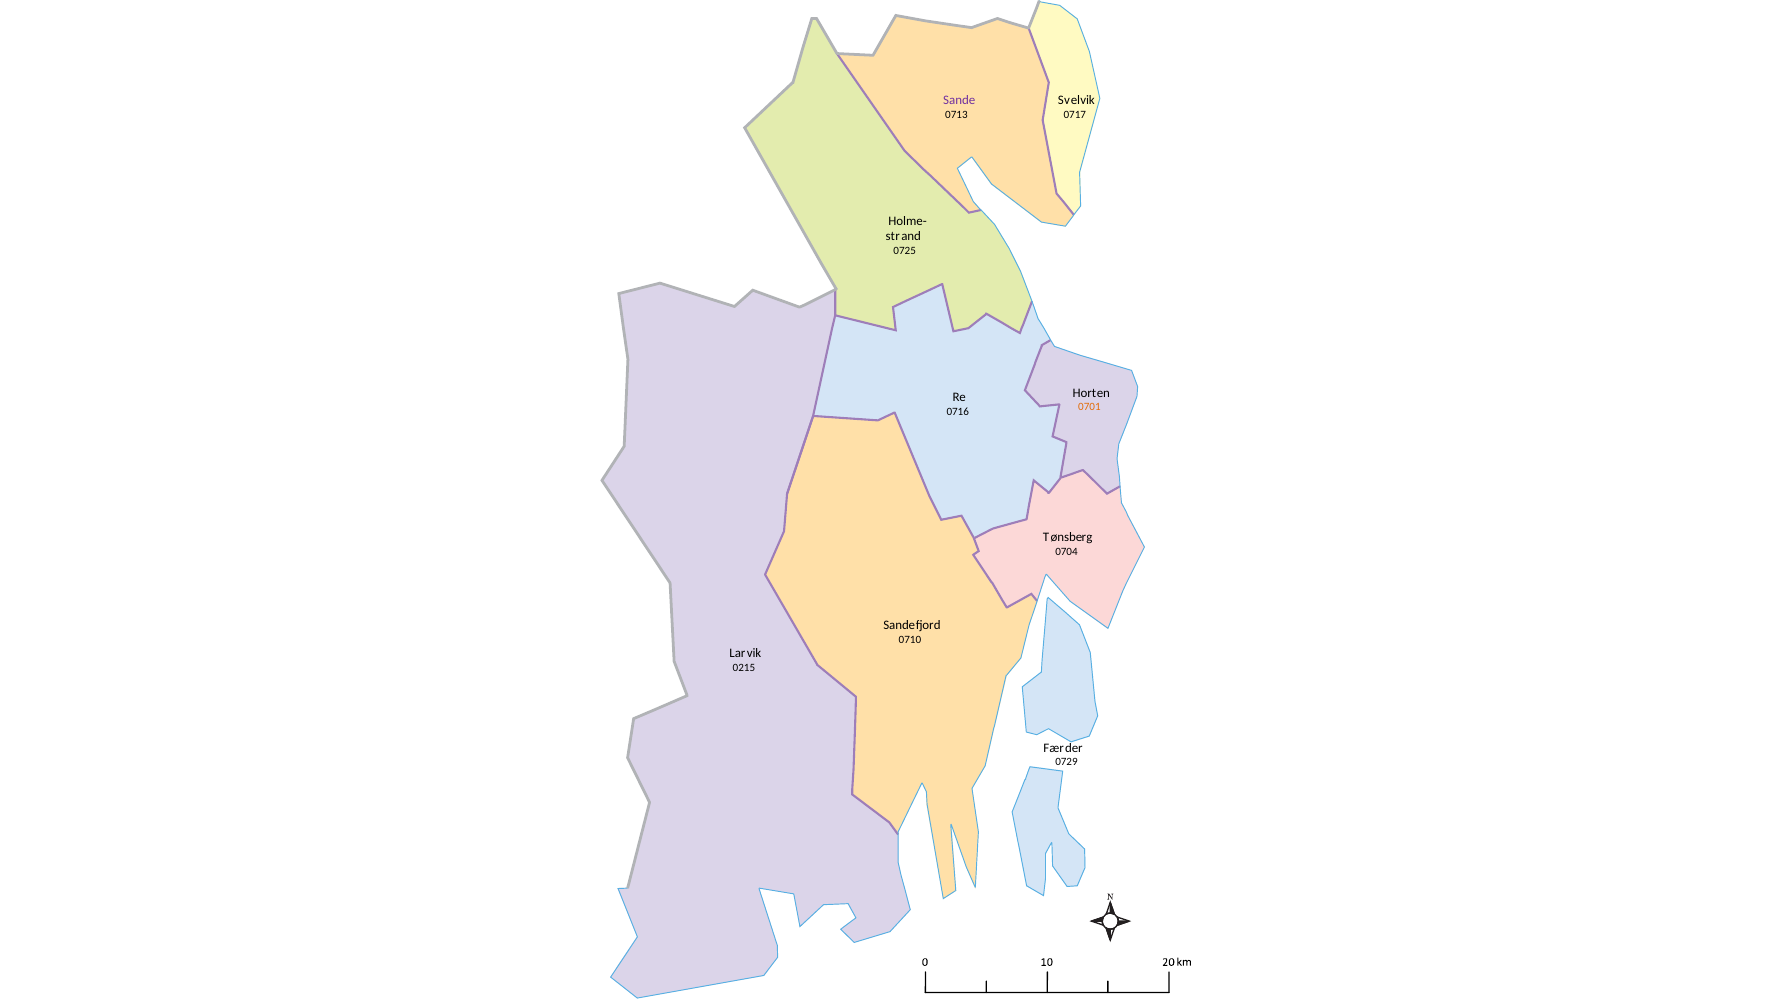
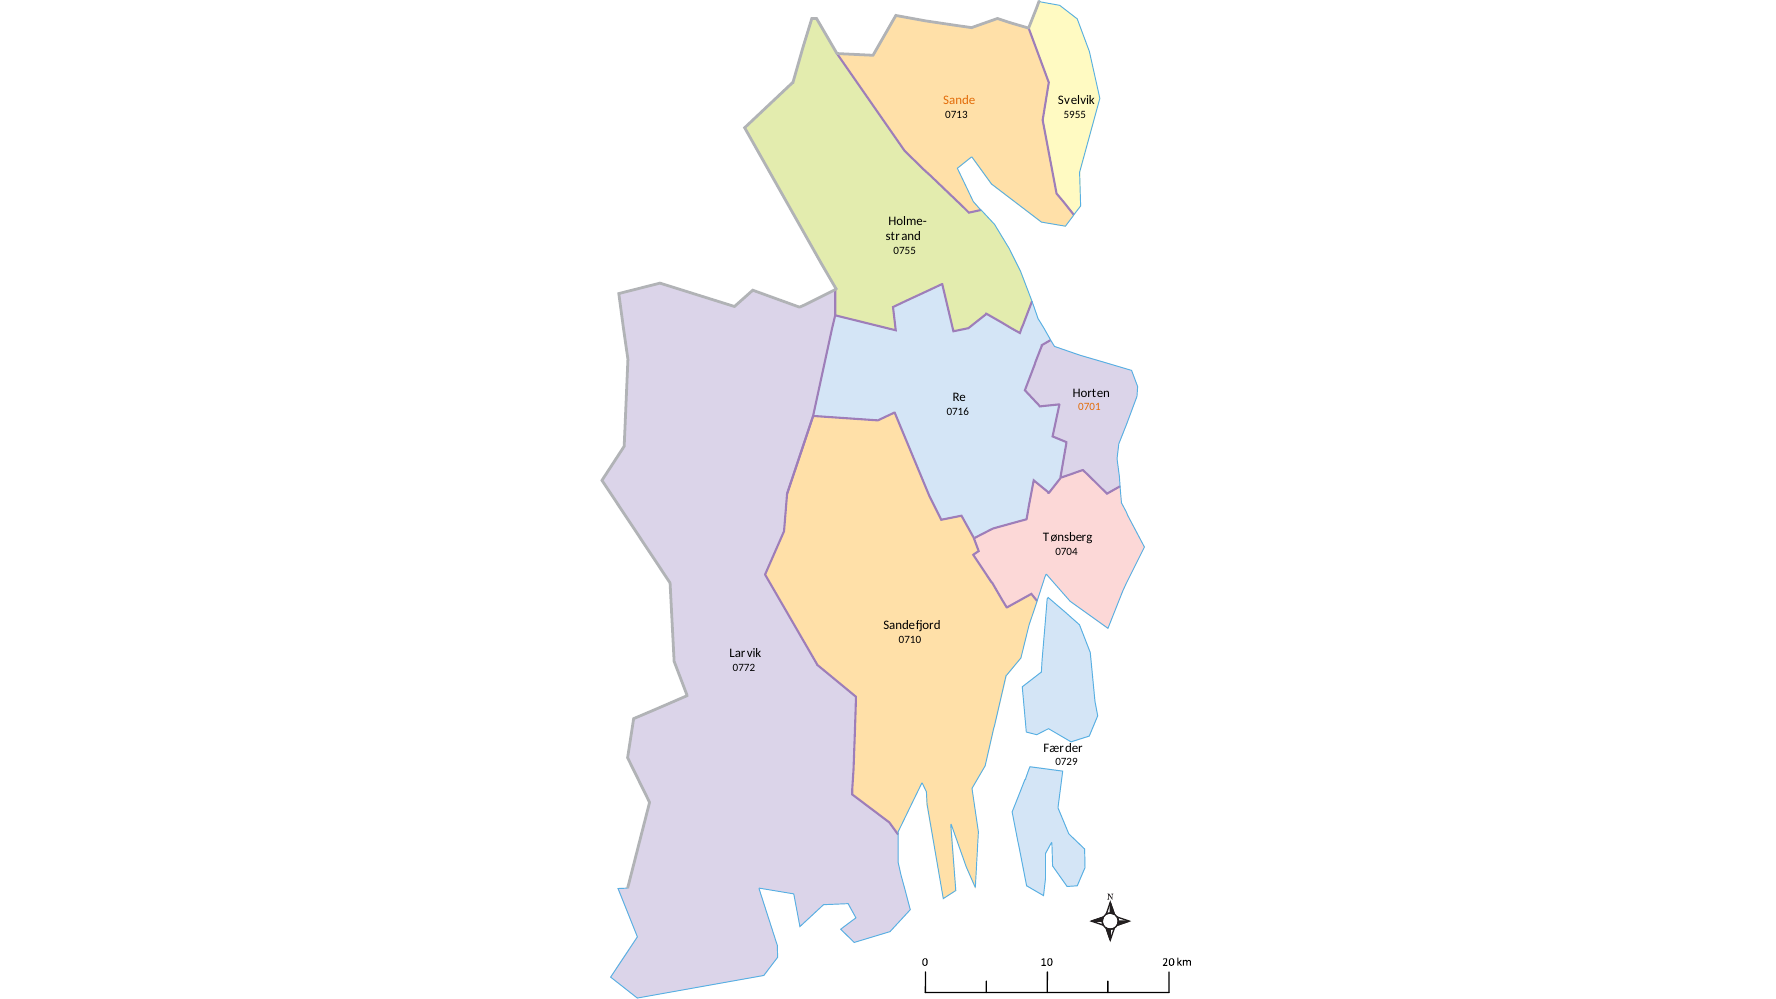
Sande colour: purple -> orange
0717: 0717 -> 5955
0725: 0725 -> 0755
0215: 0215 -> 0772
